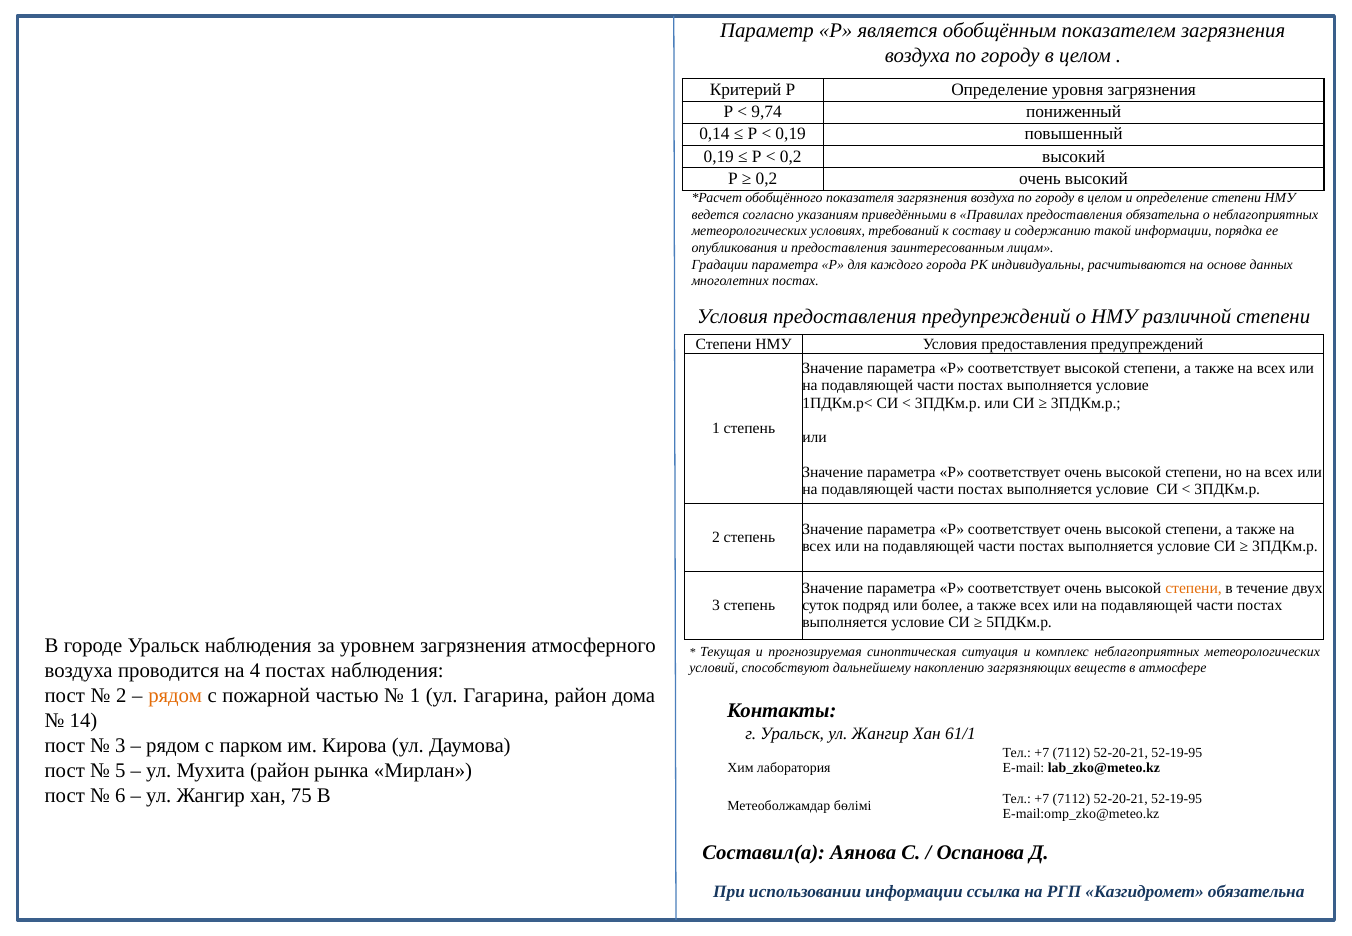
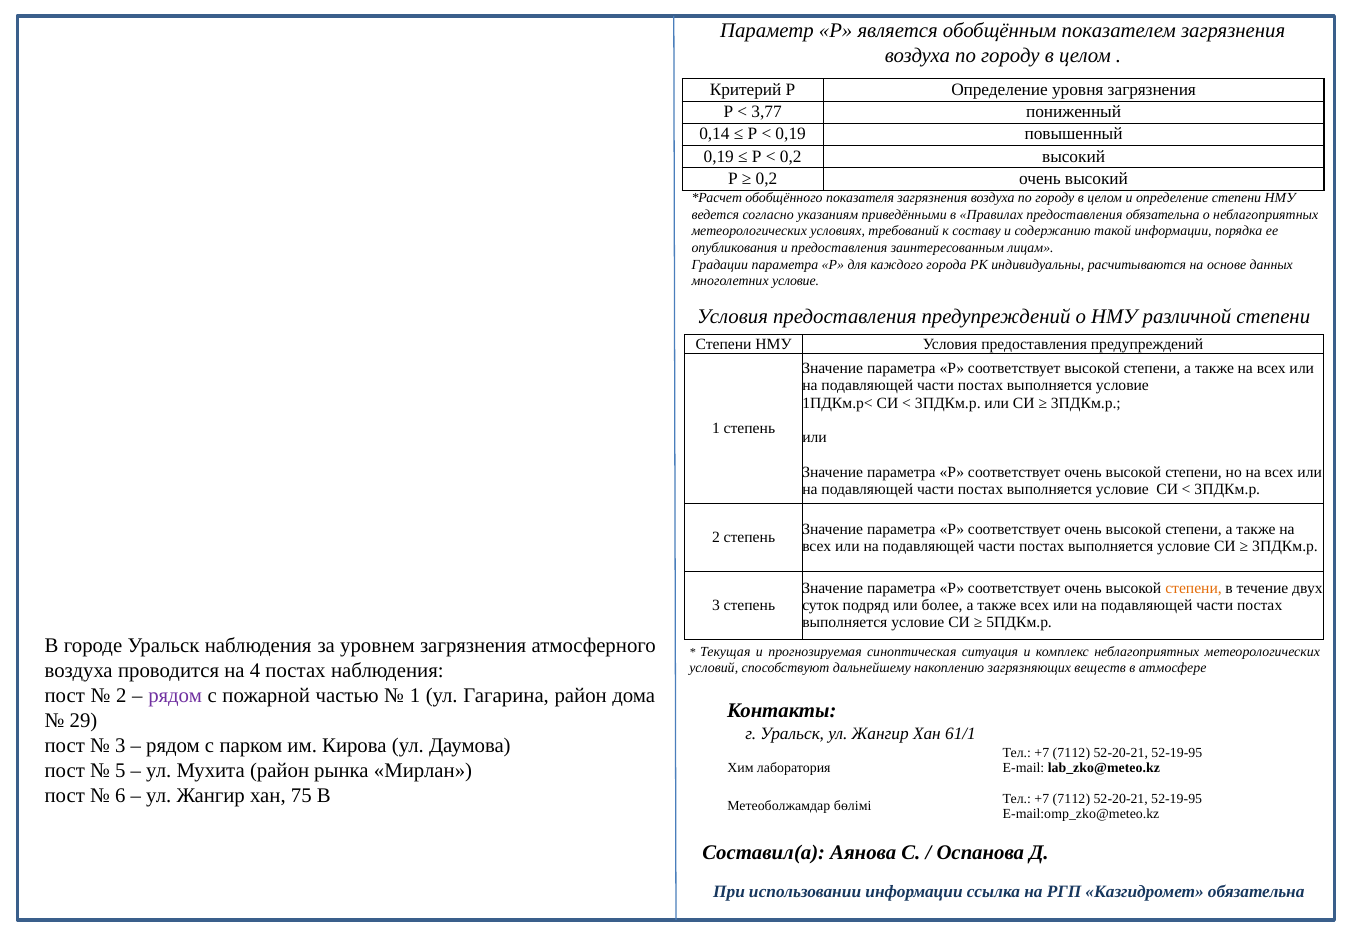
9,74: 9,74 -> 3,77
многолетних постах: постах -> условие
рядом at (175, 696) colour: orange -> purple
14: 14 -> 29
